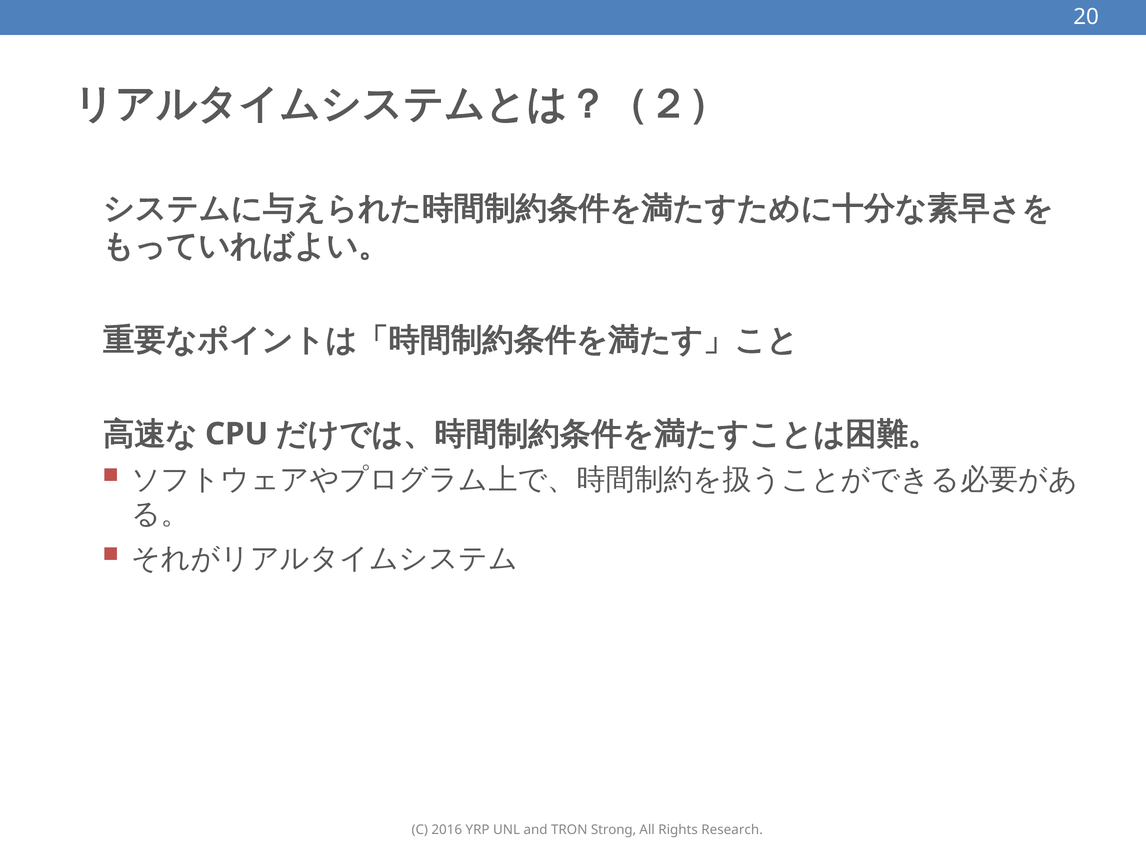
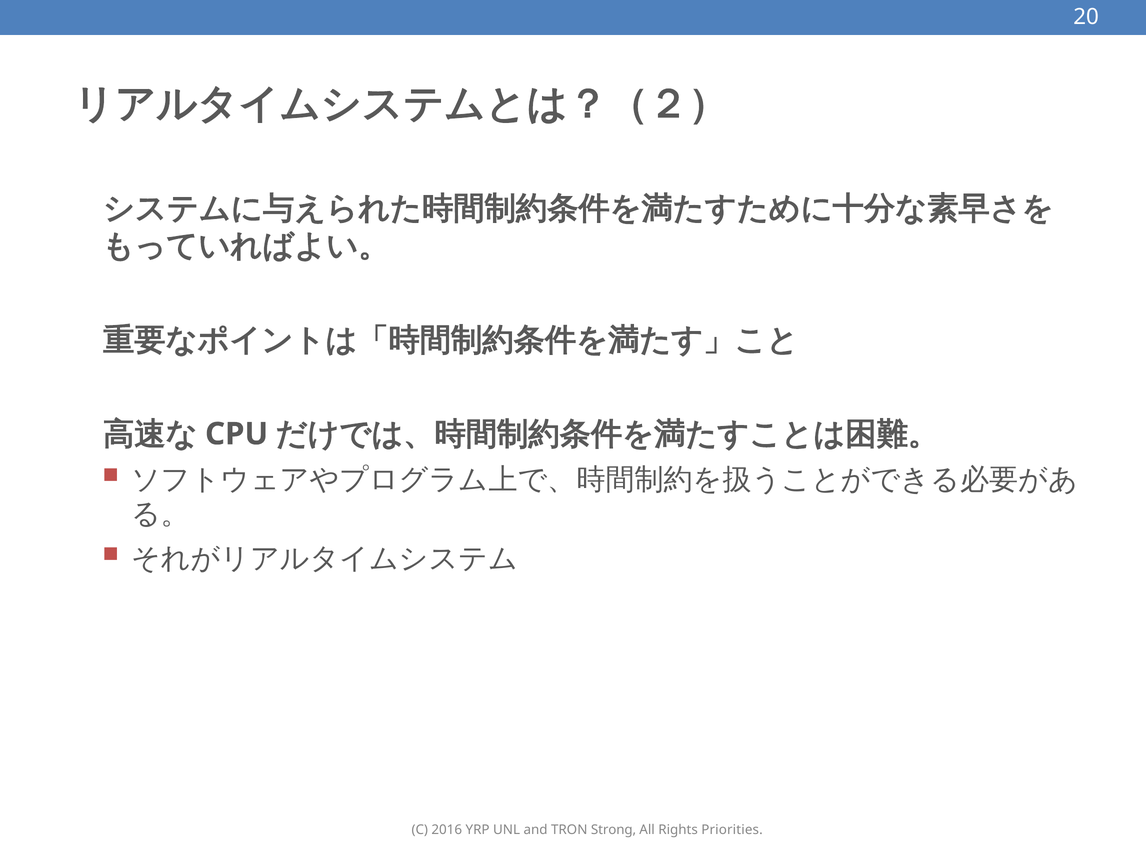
Research: Research -> Priorities
